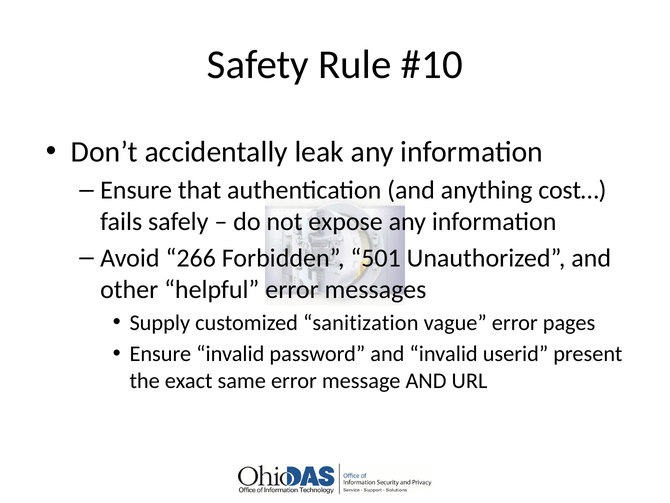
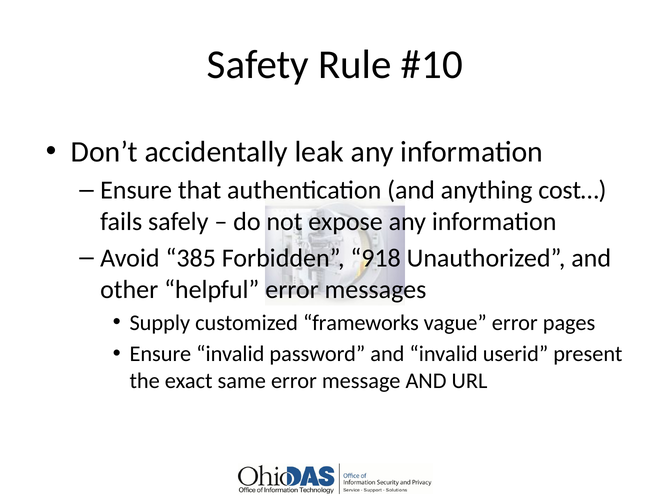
266: 266 -> 385
501: 501 -> 918
sanitization: sanitization -> frameworks
